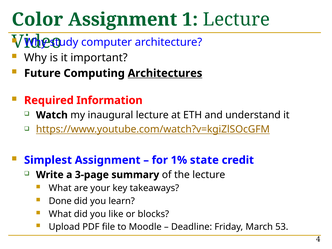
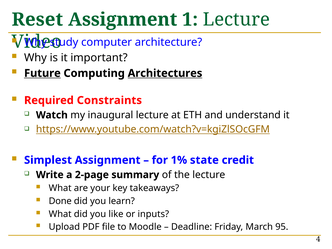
Color: Color -> Reset
Future underline: none -> present
Information: Information -> Constraints
3-page: 3-page -> 2-page
blocks: blocks -> inputs
53: 53 -> 95
